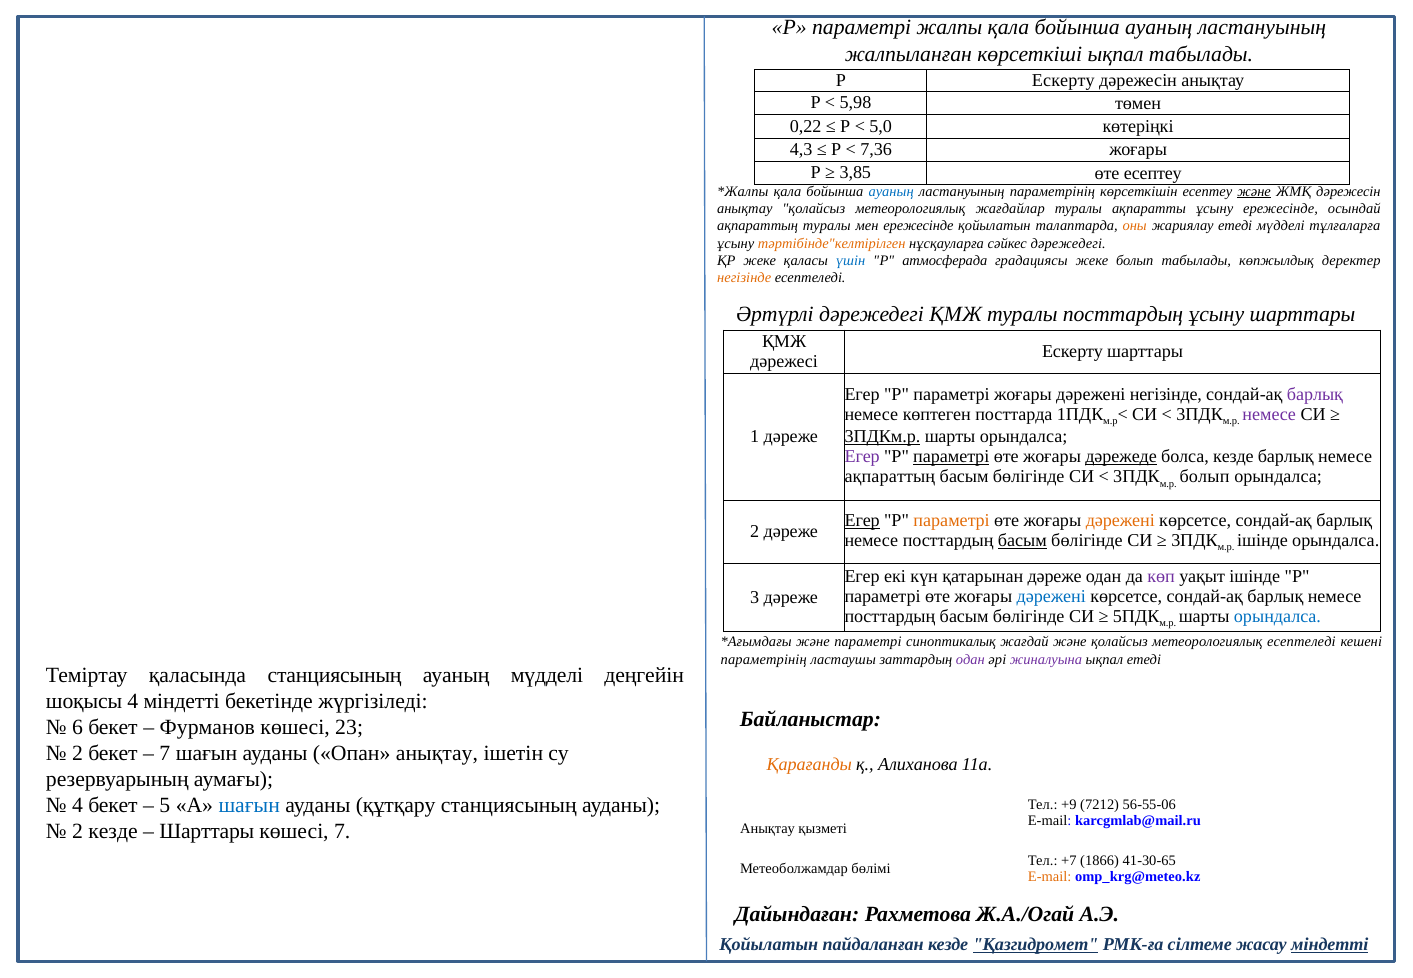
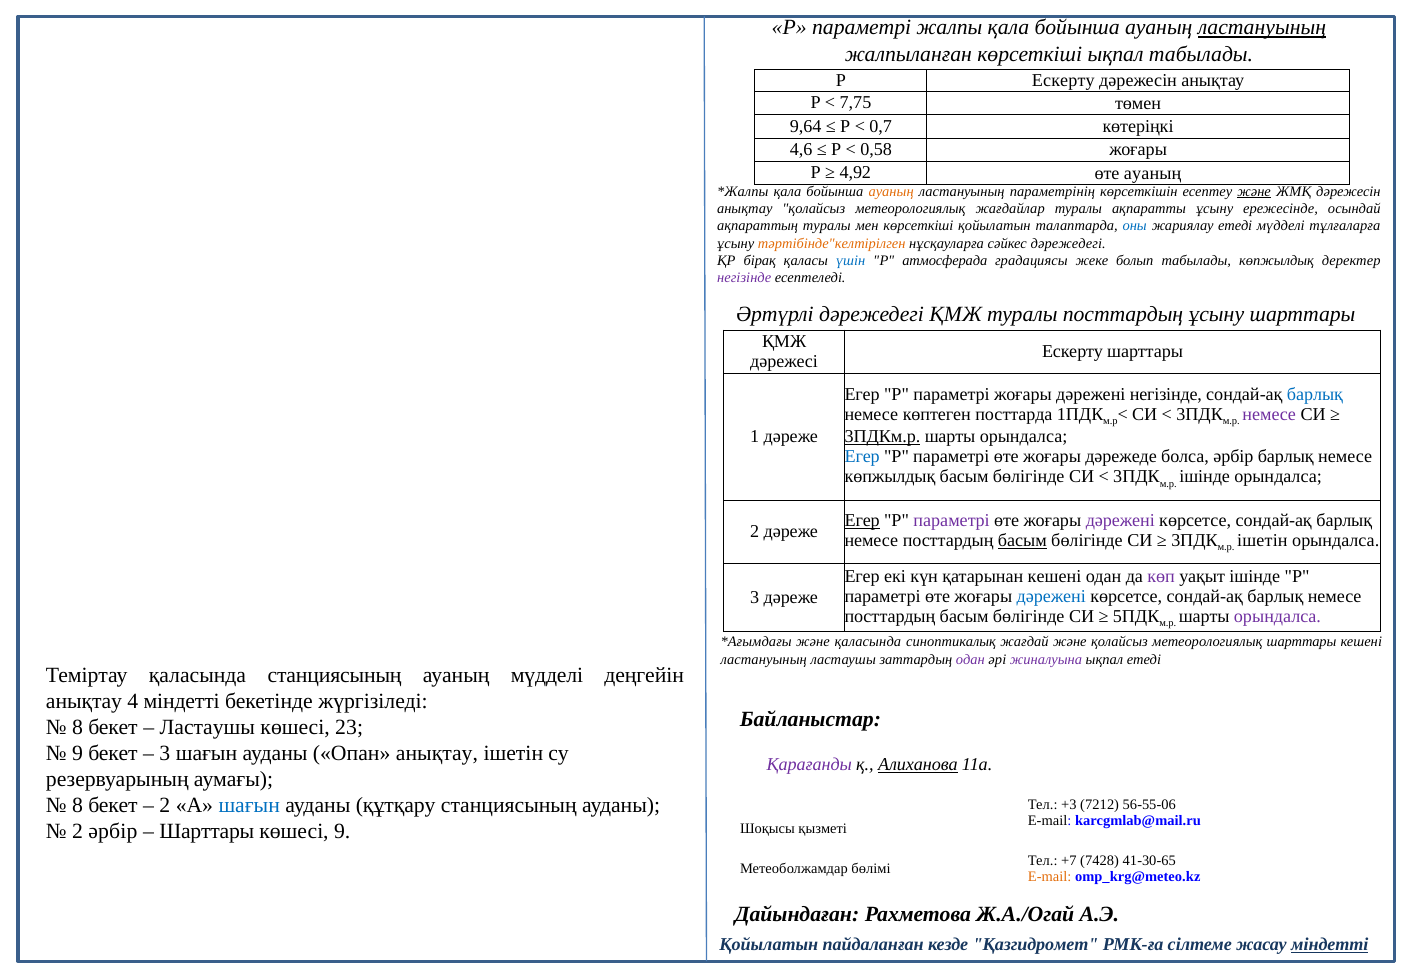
ластануының at (1262, 28) underline: none -> present
5,98: 5,98 -> 7,75
0,22: 0,22 -> 9,64
5,0: 5,0 -> 0,7
4,3: 4,3 -> 4,6
7,36: 7,36 -> 0,58
3,85: 3,85 -> 4,92
өте есептеу: есептеу -> ауаның
ауаның at (891, 191) colour: blue -> orange
мен ережесінде: ережесінде -> көрсеткіші
оны colour: orange -> blue
ҚР жеке: жеке -> бірақ
негізінде at (744, 278) colour: orange -> purple
барлық at (1315, 394) colour: purple -> blue
Егер at (862, 457) colour: purple -> blue
параметрі at (951, 457) underline: present -> none
дәрежеде underline: present -> none
болса кезде: кезде -> әрбір
ақпараттың at (890, 477): ақпараттың -> көпжылдық
болып at (1205, 477): болып -> ішінде
параметрі at (952, 521) colour: orange -> purple
дәрежені at (1120, 521) colour: orange -> purple
ішінде at (1263, 541): ішінде -> ішетін
қатарынан дәреже: дәреже -> кешені
орындалса at (1277, 616) colour: blue -> purple
және параметрі: параметрі -> қаласында
метеорологиялық есептеледі: есептеледі -> шарттары
параметрінің at (764, 659): параметрінің -> ластануының
шоқысы at (84, 701): шоқысы -> анықтау
6 at (77, 727): 6 -> 8
Фурманов at (207, 727): Фурманов -> Ластаушы
2 at (77, 754): 2 -> 9
7 at (165, 754): 7 -> 3
Қарағанды colour: orange -> purple
Алиханова underline: none -> present
4 at (77, 806): 4 -> 8
5 at (165, 806): 5 -> 2
+9: +9 -> +3
2 кезде: кезде -> әрбір
көшесі 7: 7 -> 9
Анықтау at (768, 829): Анықтау -> Шоқысы
1866: 1866 -> 7428
Қазгидромет underline: present -> none
